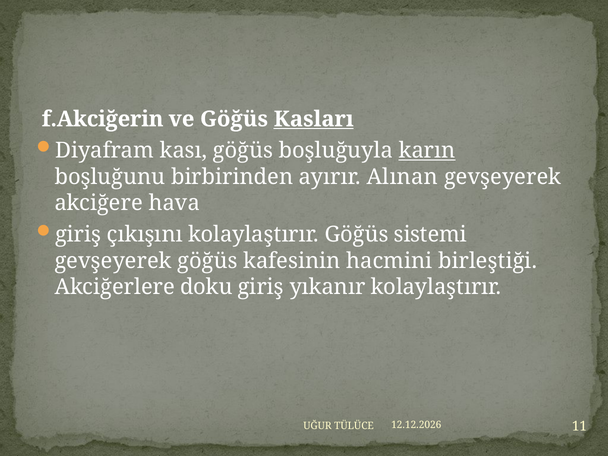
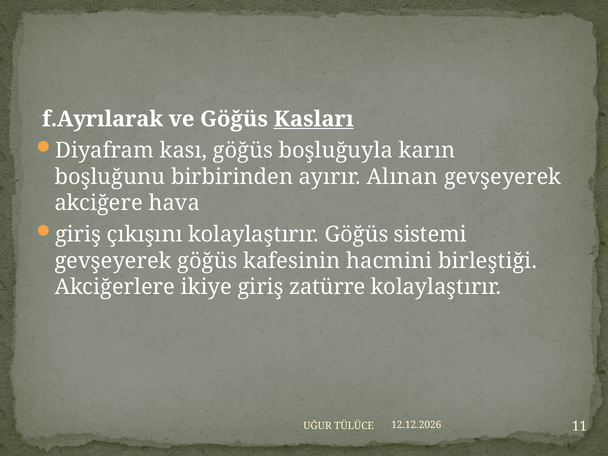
f.Akciğerin: f.Akciğerin -> f.Ayrılarak
karın underline: present -> none
doku: doku -> ikiye
yıkanır: yıkanır -> zatürre
